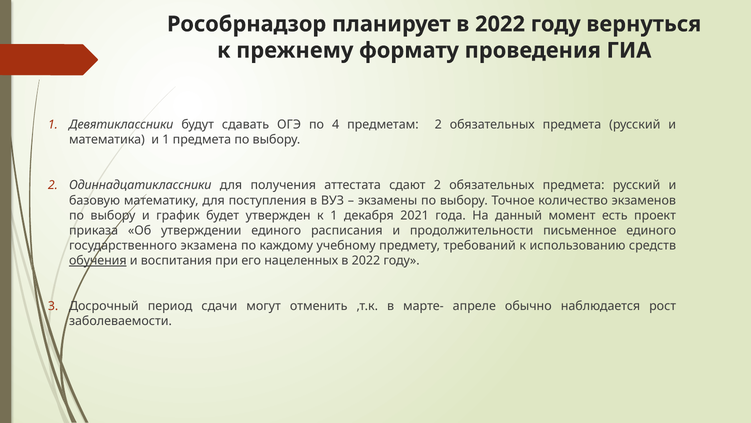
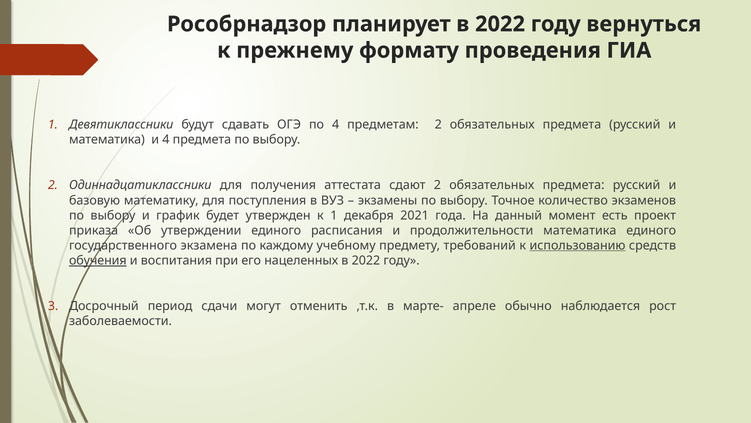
и 1: 1 -> 4
продолжительности письменное: письменное -> математика
использованию underline: none -> present
